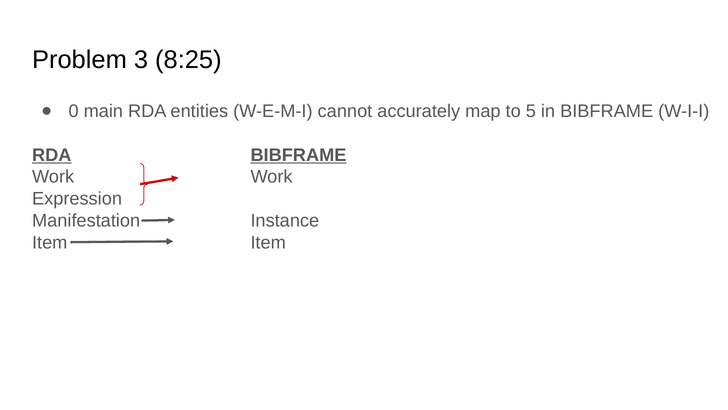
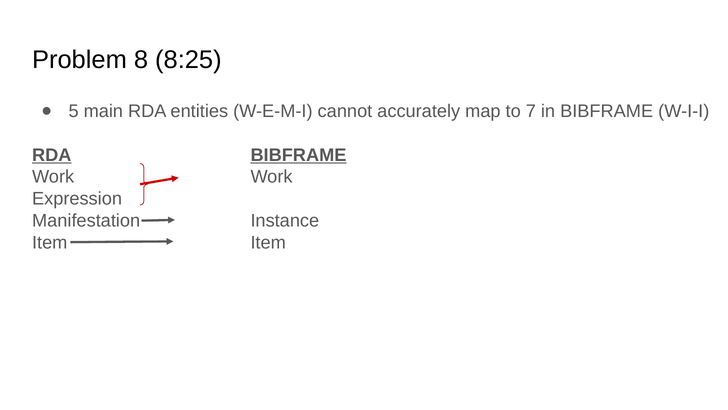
3: 3 -> 8
0: 0 -> 5
5: 5 -> 7
